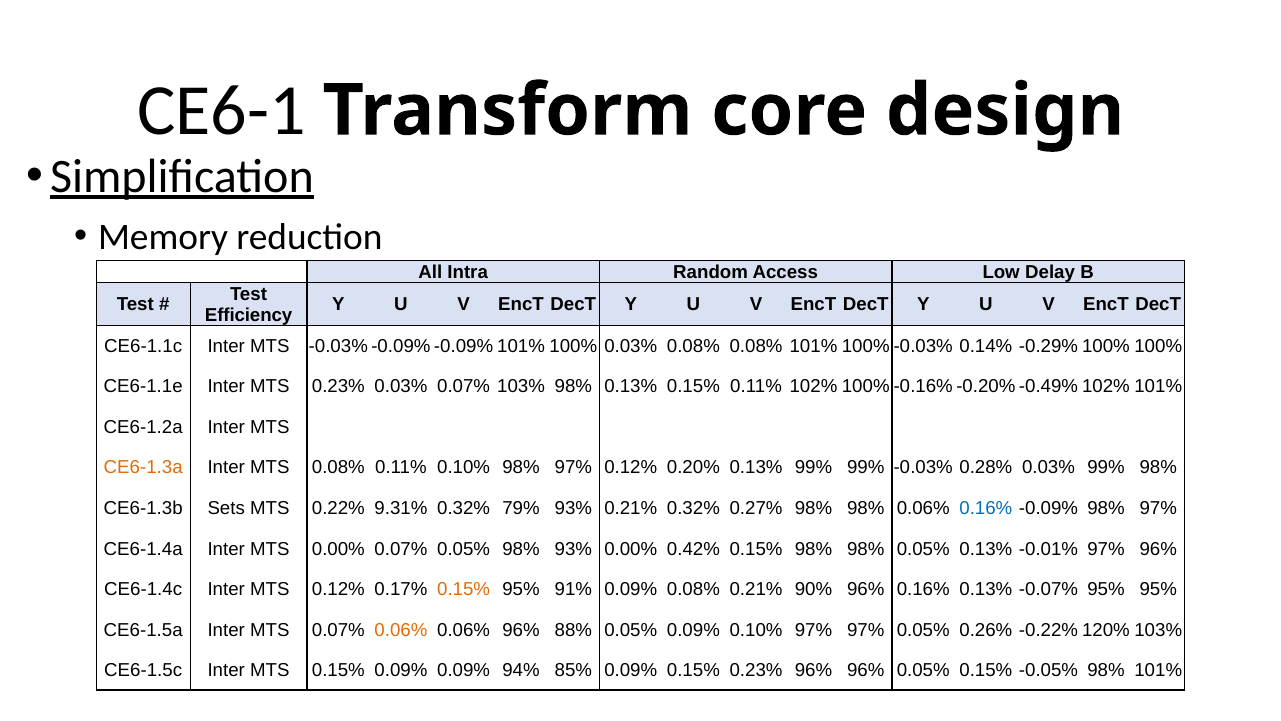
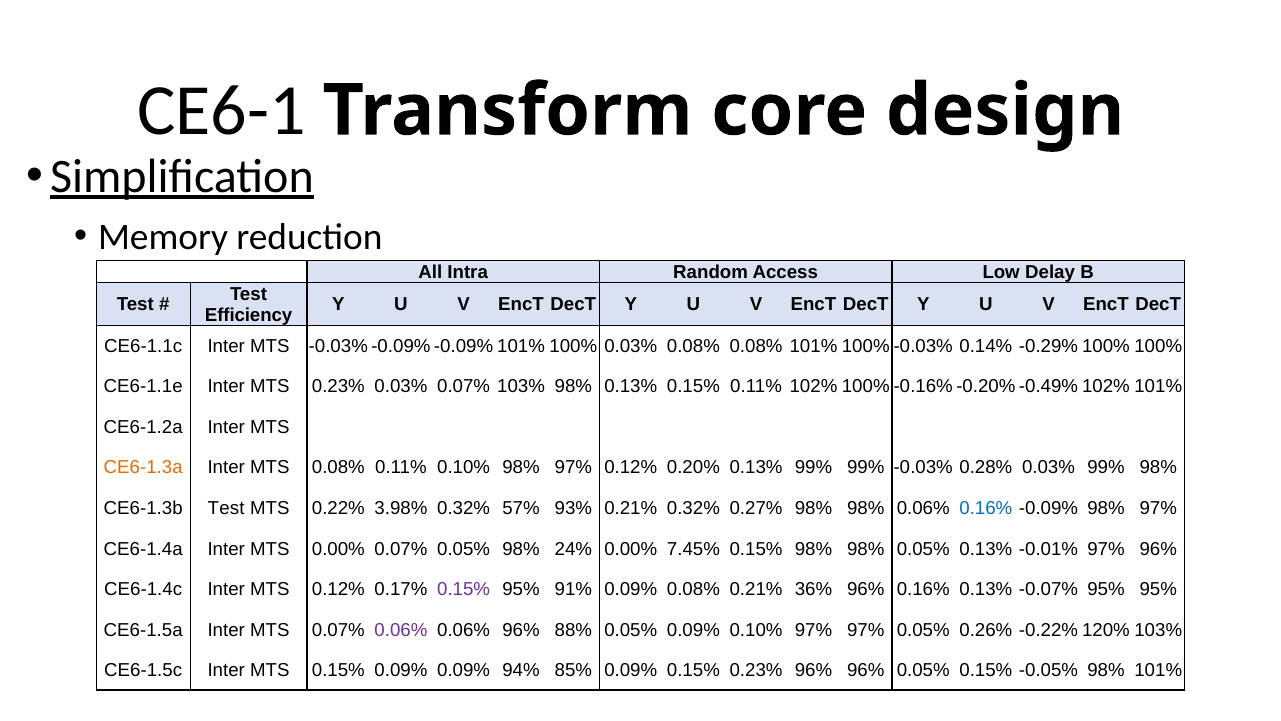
CE6-1.3b Sets: Sets -> Test
9.31%: 9.31% -> 3.98%
79%: 79% -> 57%
98% 93%: 93% -> 24%
0.42%: 0.42% -> 7.45%
0.15% at (464, 589) colour: orange -> purple
90%: 90% -> 36%
0.06% at (401, 630) colour: orange -> purple
